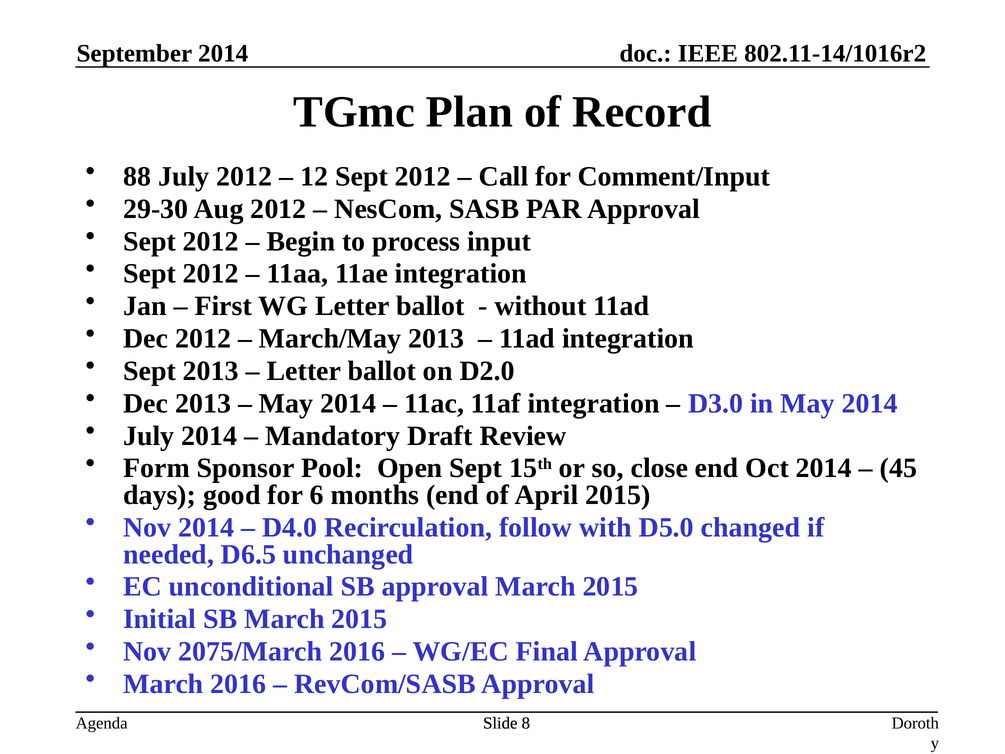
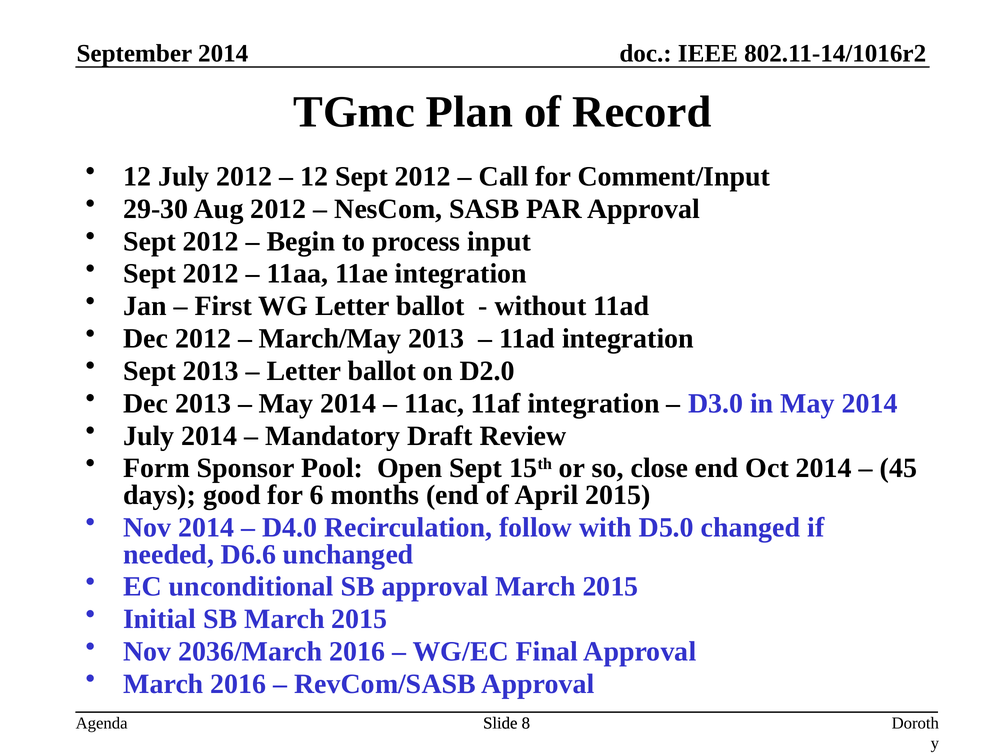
88 at (137, 176): 88 -> 12
D6.5: D6.5 -> D6.6
2075/March: 2075/March -> 2036/March
